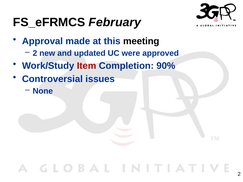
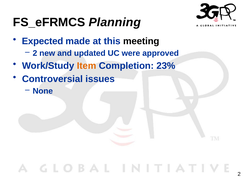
February: February -> Planning
Approval: Approval -> Expected
Item colour: red -> orange
90%: 90% -> 23%
